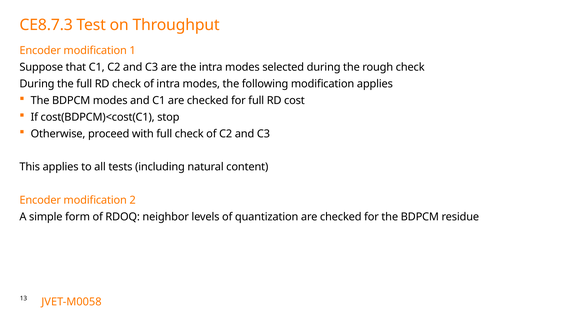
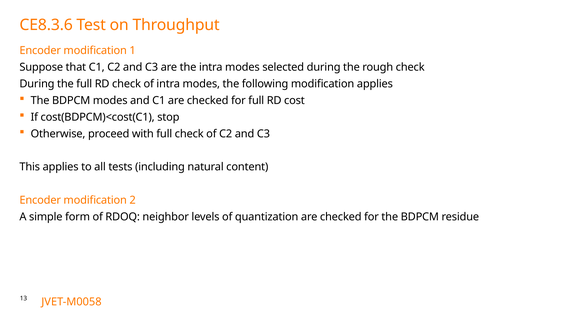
CE8.7.3: CE8.7.3 -> CE8.3.6
